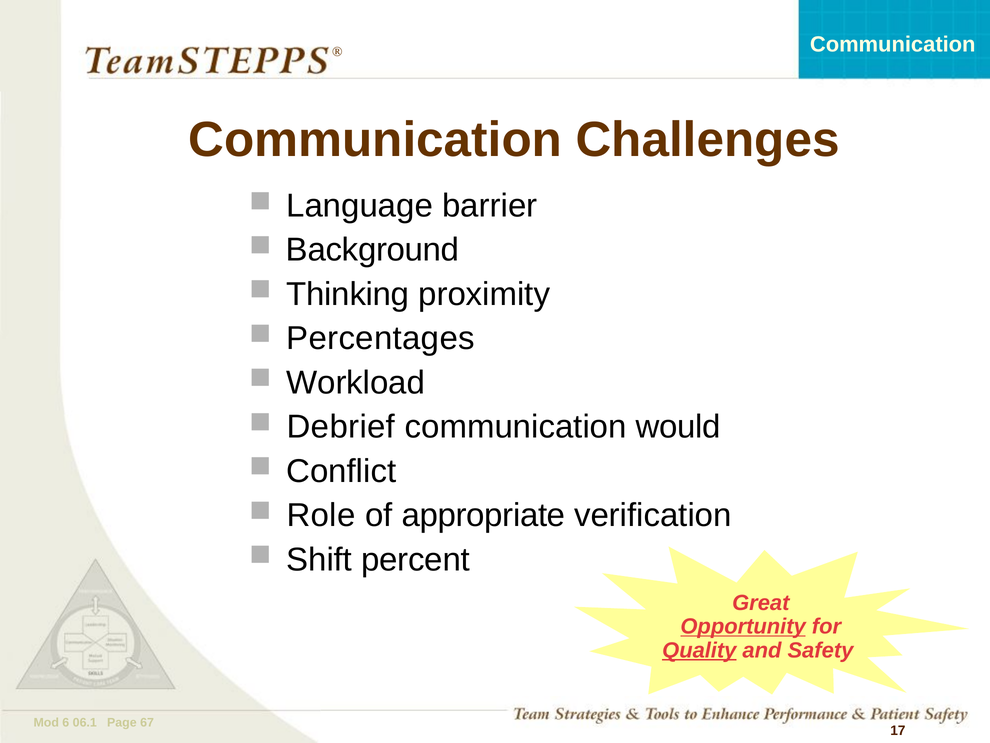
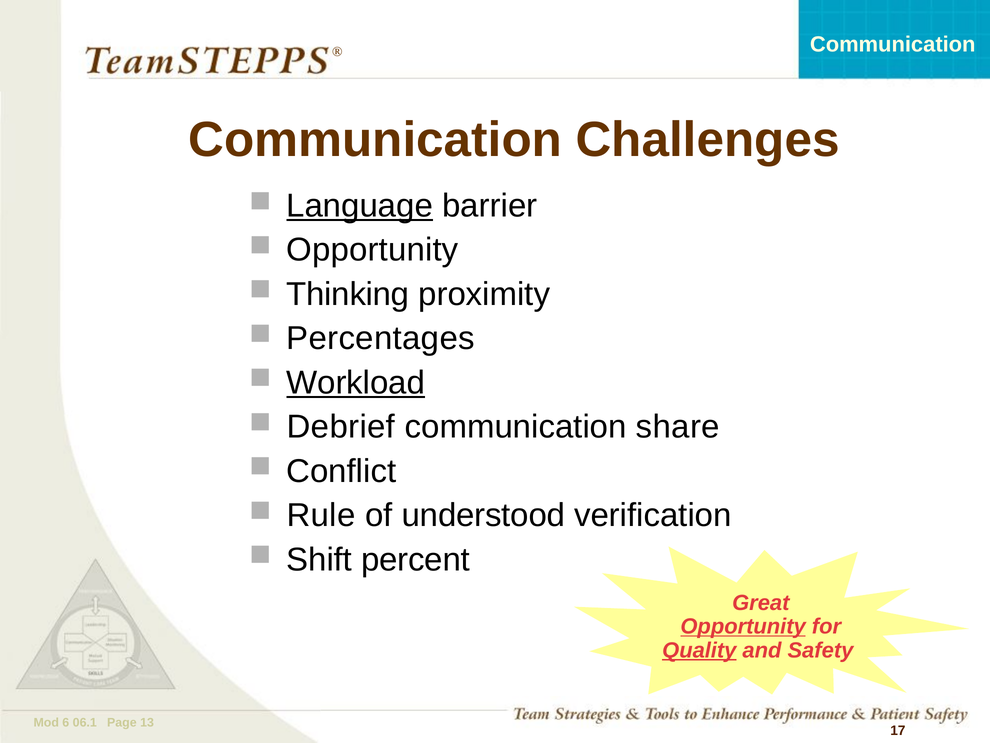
Language underline: none -> present
Background at (373, 250): Background -> Opportunity
Workload underline: none -> present
would: would -> share
Role: Role -> Rule
appropriate: appropriate -> understood
67: 67 -> 13
